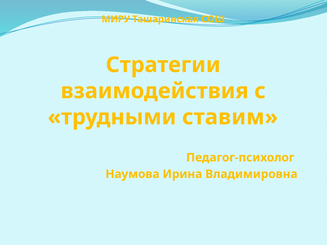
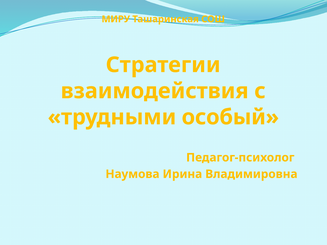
ставим: ставим -> особый
